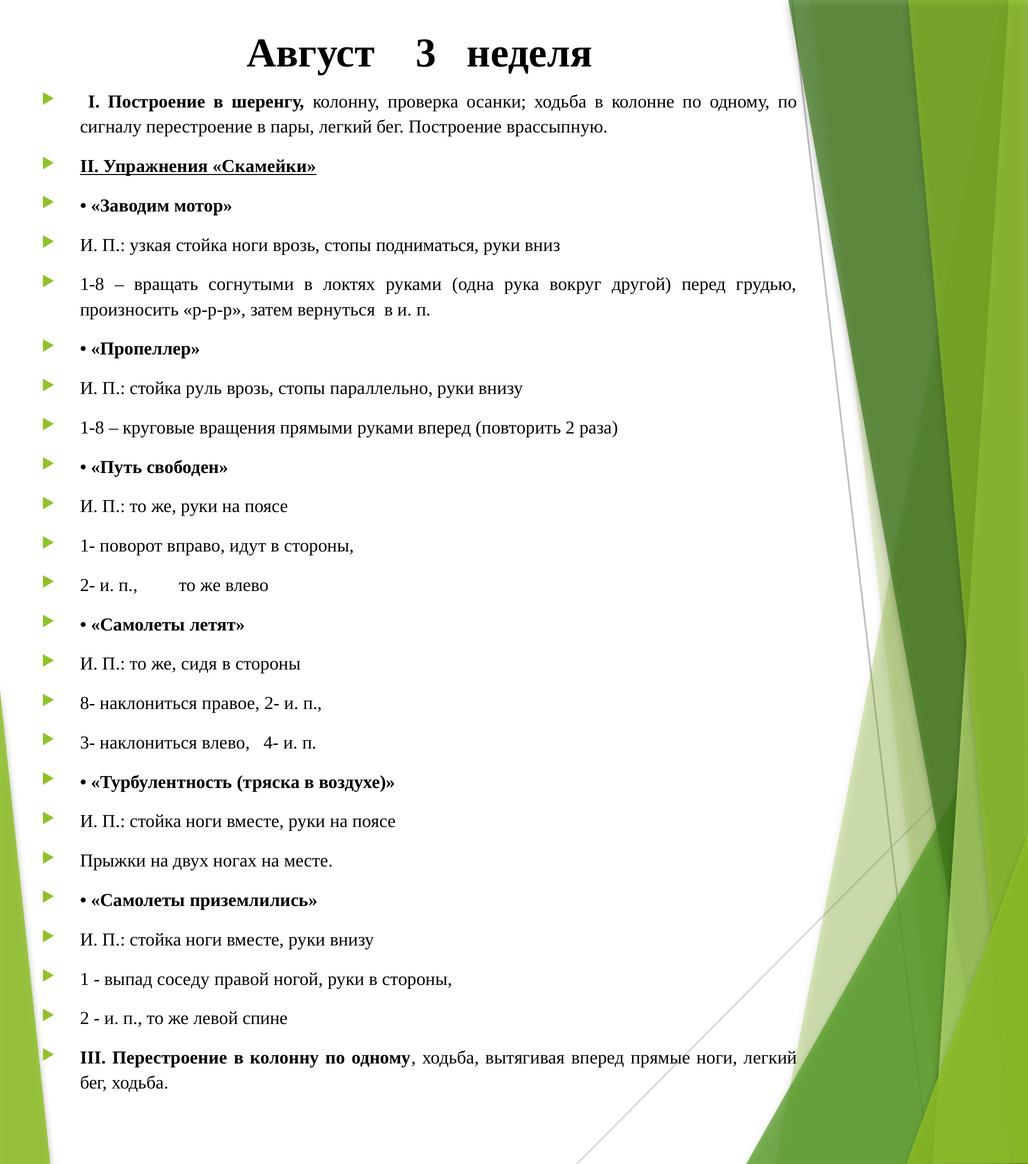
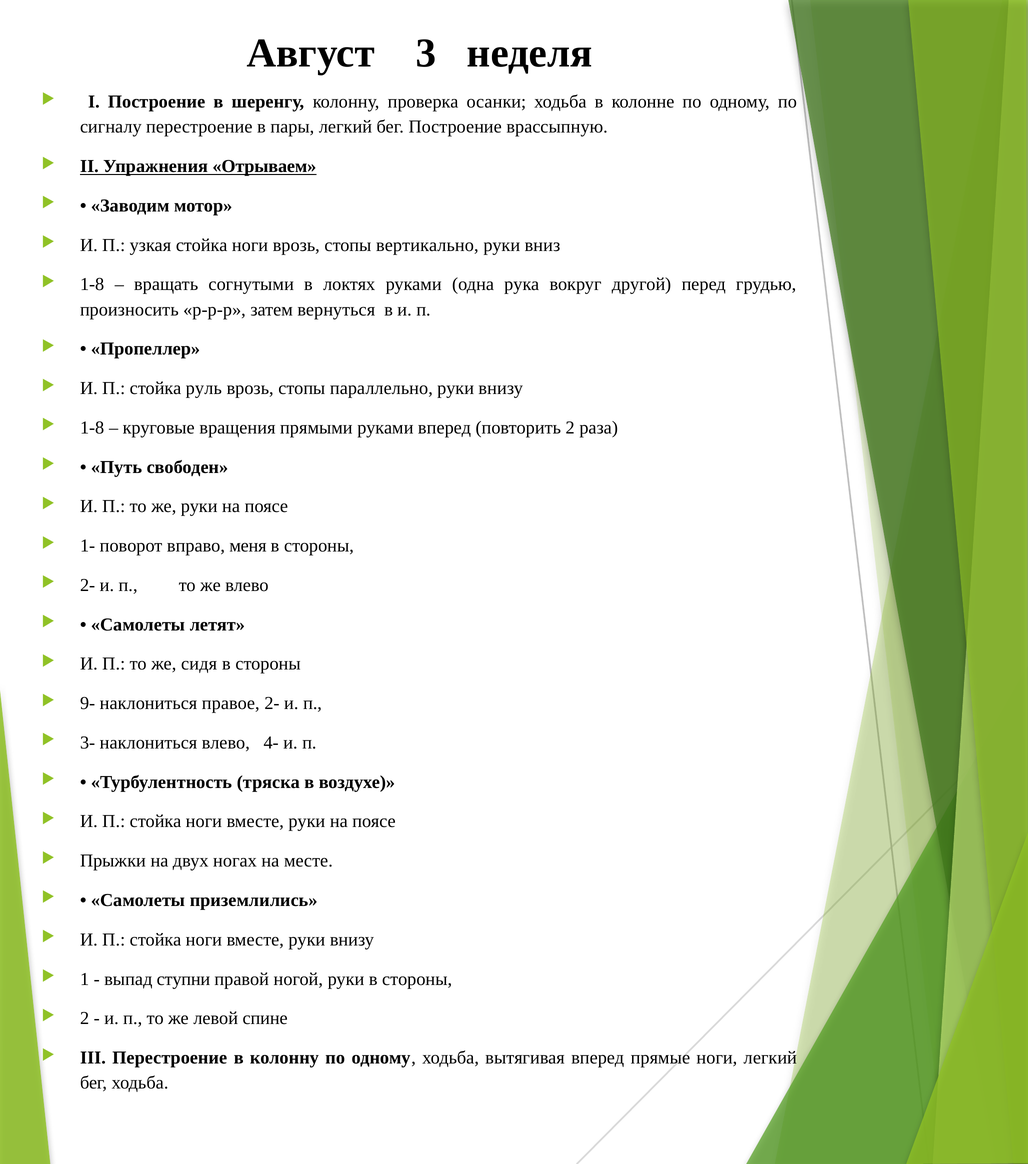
Скамейки: Скамейки -> Отрываем
подниматься: подниматься -> вертикально
идут: идут -> меня
8-: 8- -> 9-
соседу: соседу -> ступни
